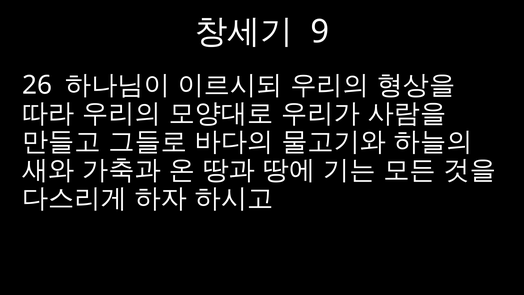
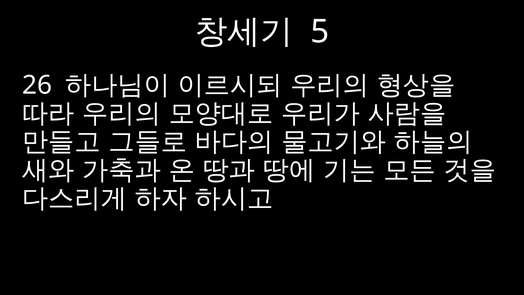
9: 9 -> 5
